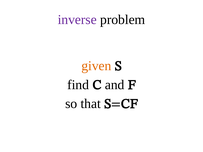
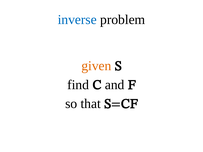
inverse colour: purple -> blue
